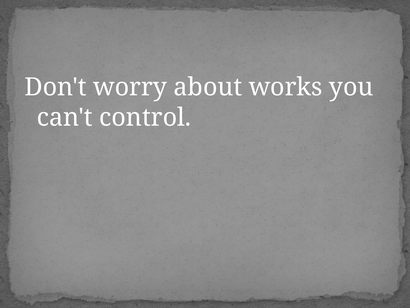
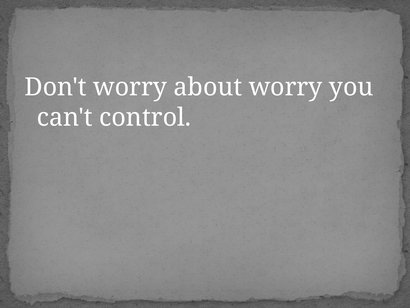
about works: works -> worry
